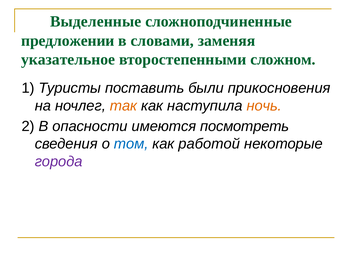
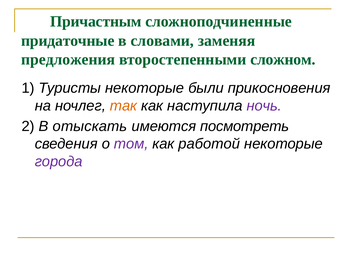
Выделенные: Выделенные -> Причастным
предложении: предложении -> придаточные
указательное: указательное -> предложения
Туристы поставить: поставить -> некоторые
ночь colour: orange -> purple
опасности: опасности -> отыскать
том colour: blue -> purple
